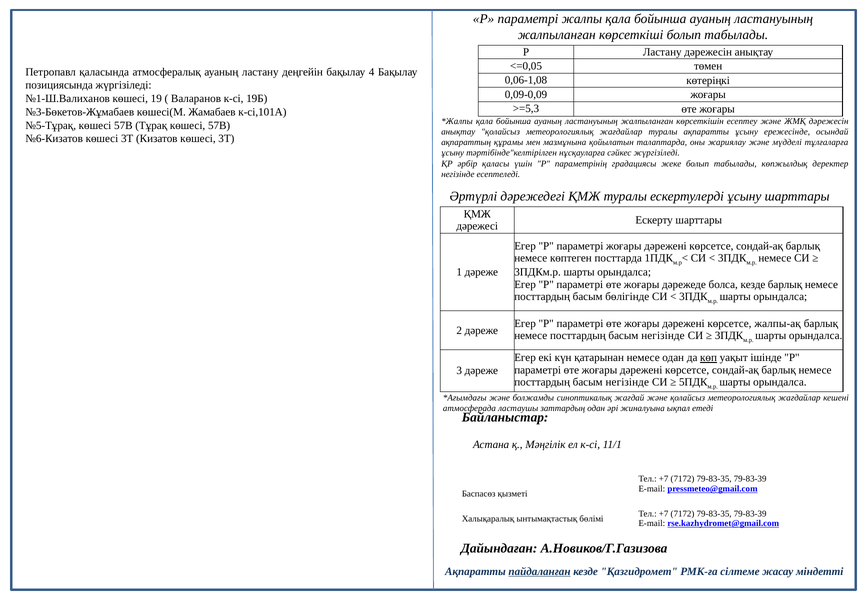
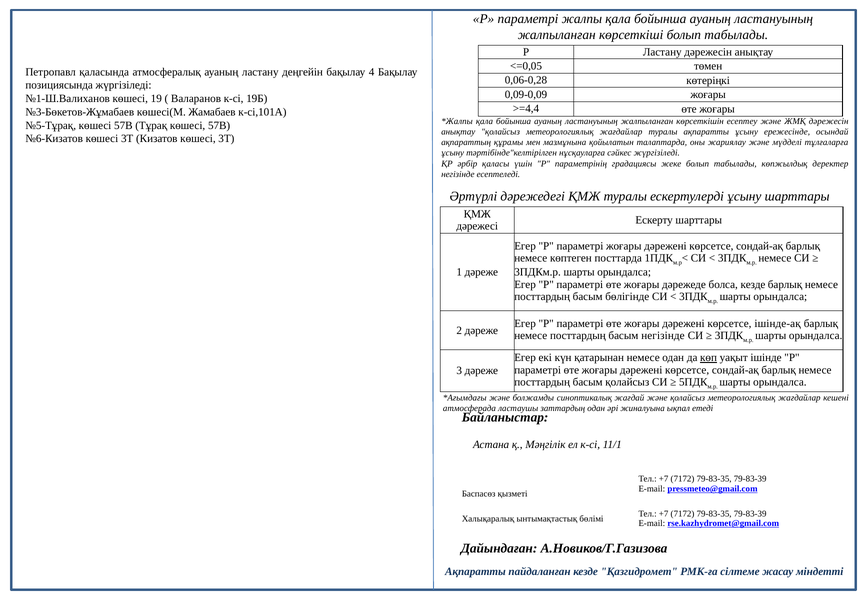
0,06-1,08: 0,06-1,08 -> 0,06-0,28
>=5,3: >=5,3 -> >=4,4
жалпы-ақ: жалпы-ақ -> ішінде-ақ
негізінде at (627, 382): негізінде -> қолайсыз
пайдаланған underline: present -> none
